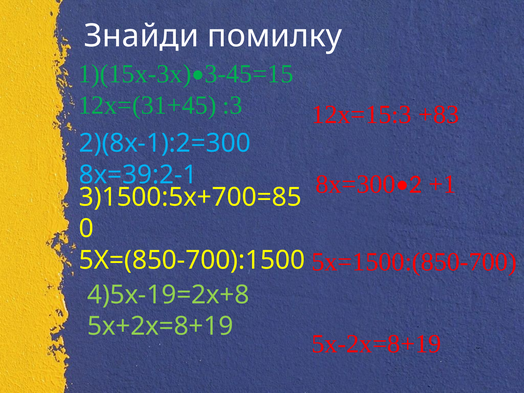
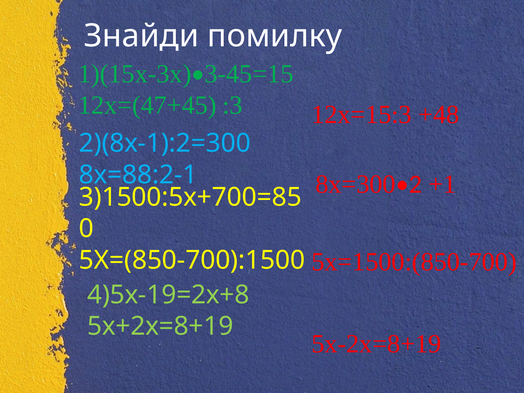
12х=(31+45: 12х=(31+45 -> 12х=(47+45
+83: +83 -> +48
8х=39:2-1: 8х=39:2-1 -> 8х=88:2-1
